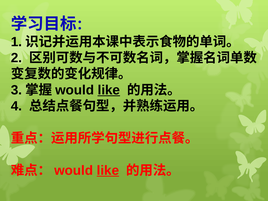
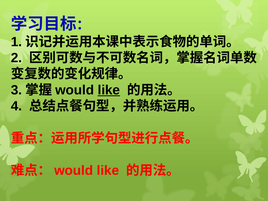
like at (108, 170) underline: present -> none
